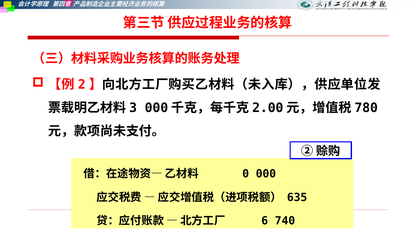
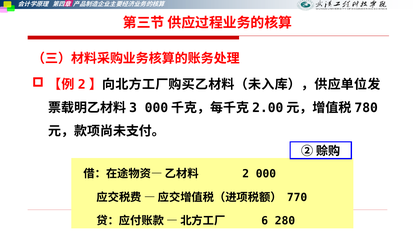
0 at (246, 174): 0 -> 2
635: 635 -> 770
740: 740 -> 280
